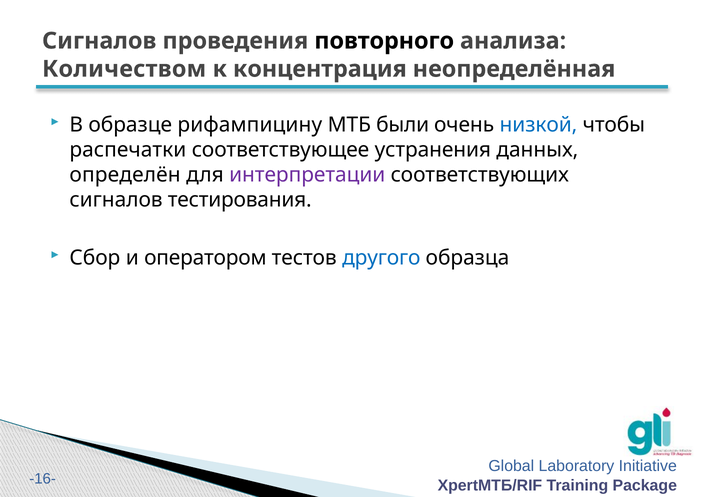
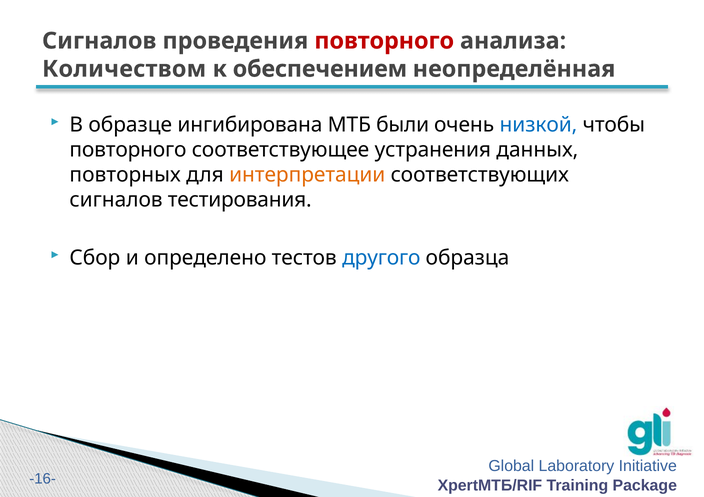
повторного at (384, 41) colour: black -> red
концентрация: концентрация -> обеспечением
рифампицину: рифампицину -> ингибирована
распечатки at (128, 150): распечатки -> повторного
определён: определён -> повторных
интерпретации colour: purple -> orange
оператором: оператором -> определено
